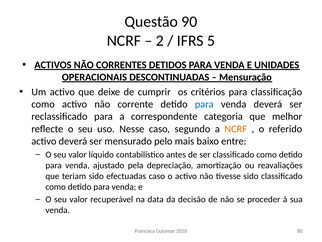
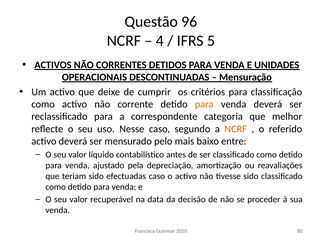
90: 90 -> 96
2: 2 -> 4
para at (204, 104) colour: blue -> orange
